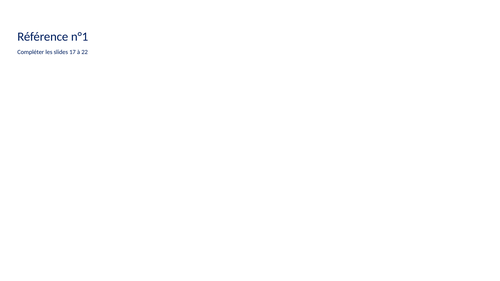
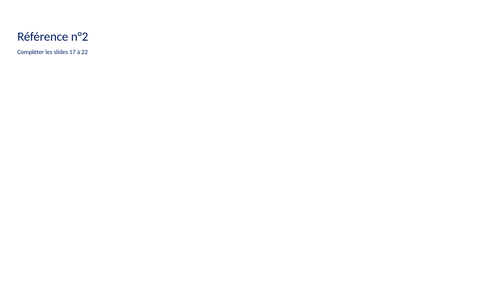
n°1: n°1 -> n°2
